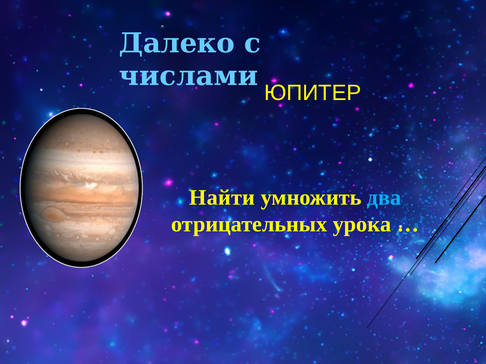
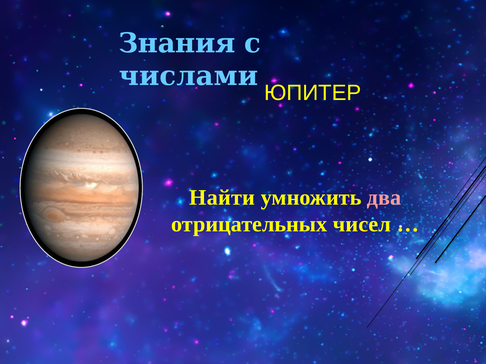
Далеко: Далеко -> Знания
два colour: light blue -> pink
урока: урока -> чисел
